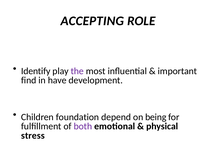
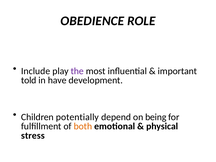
ACCEPTING: ACCEPTING -> OBEDIENCE
Identify: Identify -> Include
find: find -> told
foundation: foundation -> potentially
both colour: purple -> orange
